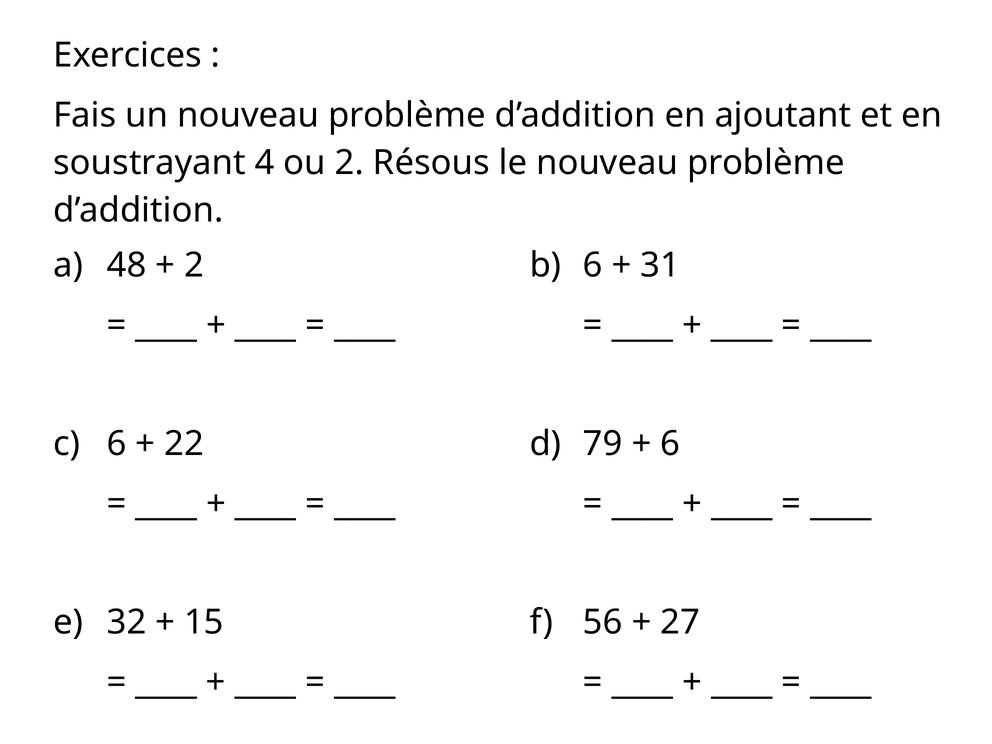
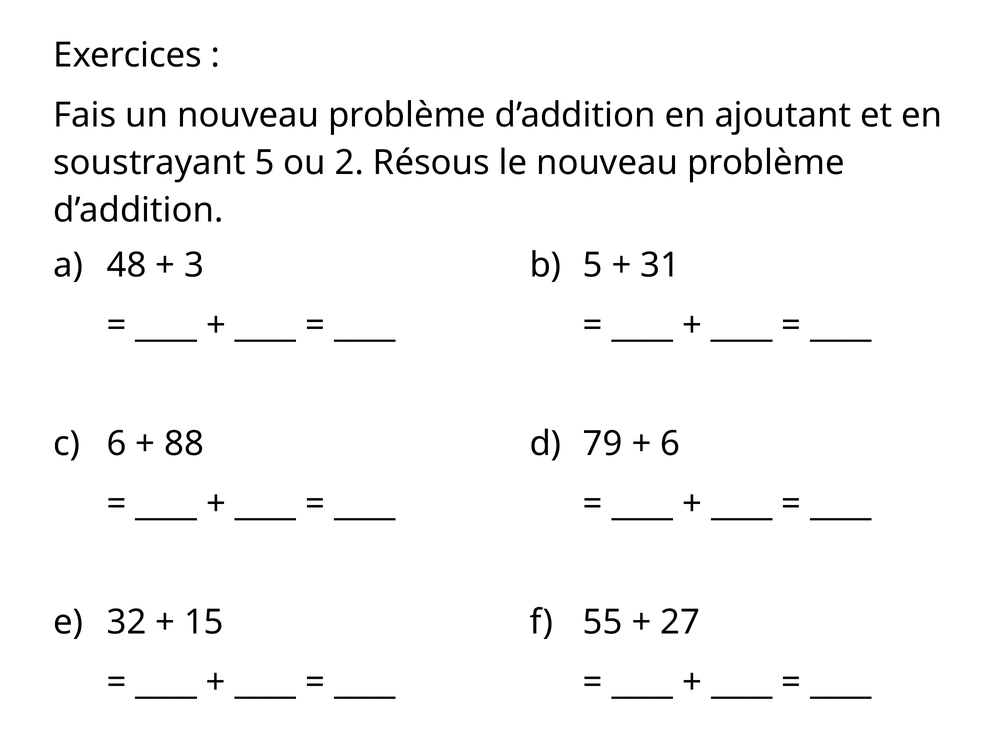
soustrayant 4: 4 -> 5
2 at (194, 265): 2 -> 3
b 6: 6 -> 5
22: 22 -> 88
56: 56 -> 55
